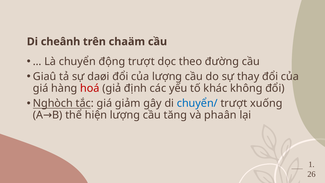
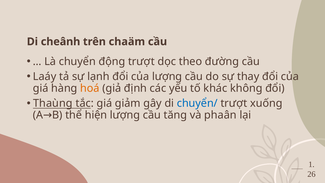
Giaû: Giaû -> Laáy
daøi: daøi -> lạnh
hoá colour: red -> orange
Nghòch: Nghòch -> Thaùng
